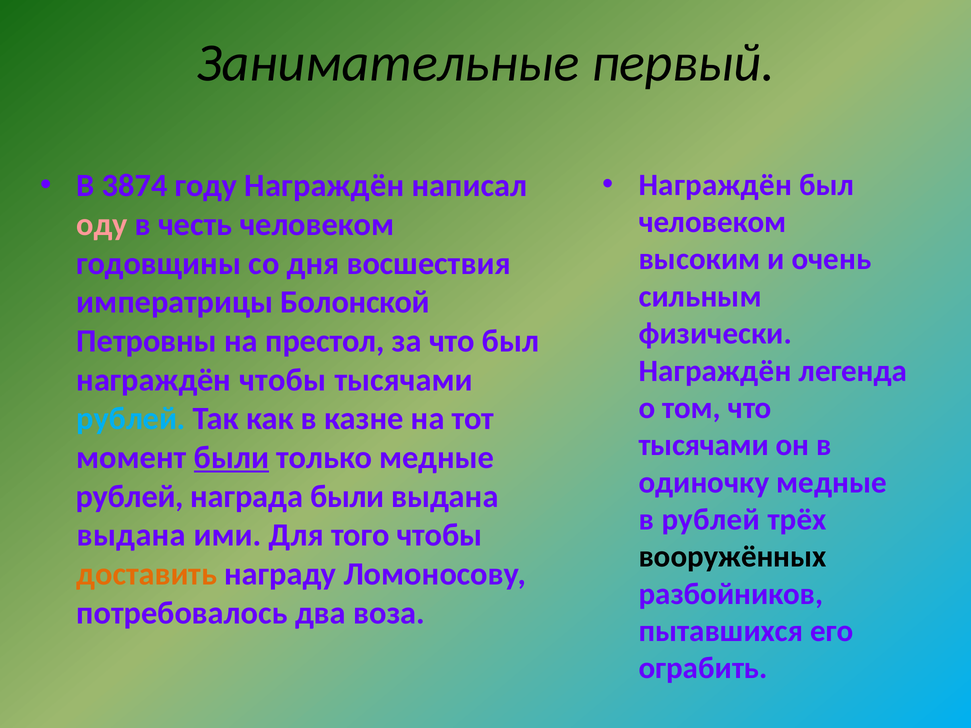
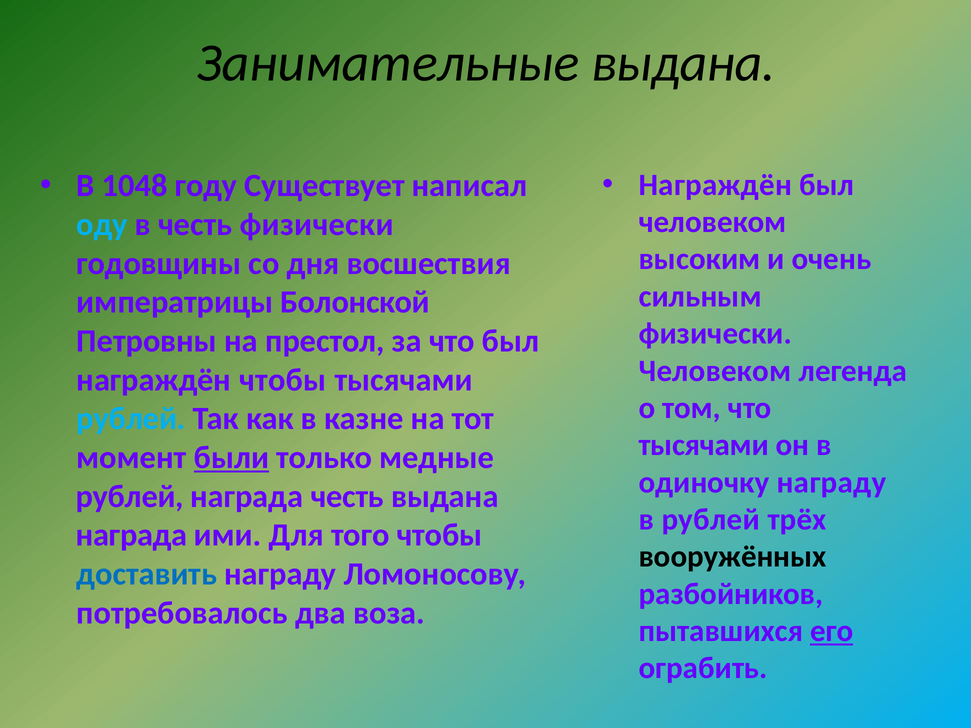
Занимательные первый: первый -> выдана
3874: 3874 -> 1048
году Награждён: Награждён -> Существует
оду colour: pink -> light blue
честь человеком: человеком -> физически
Награждён at (715, 371): Награждён -> Человеком
одиночку медные: медные -> награду
награда были: были -> честь
выдана at (131, 535): выдана -> награда
доставить colour: orange -> blue
его underline: none -> present
